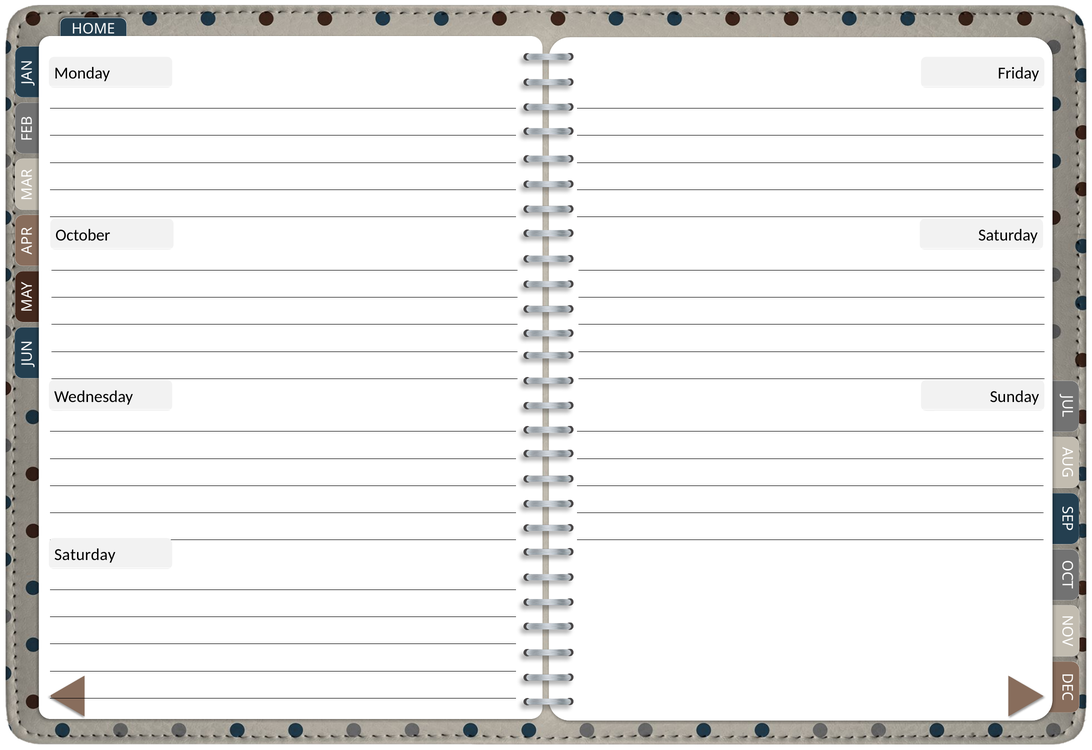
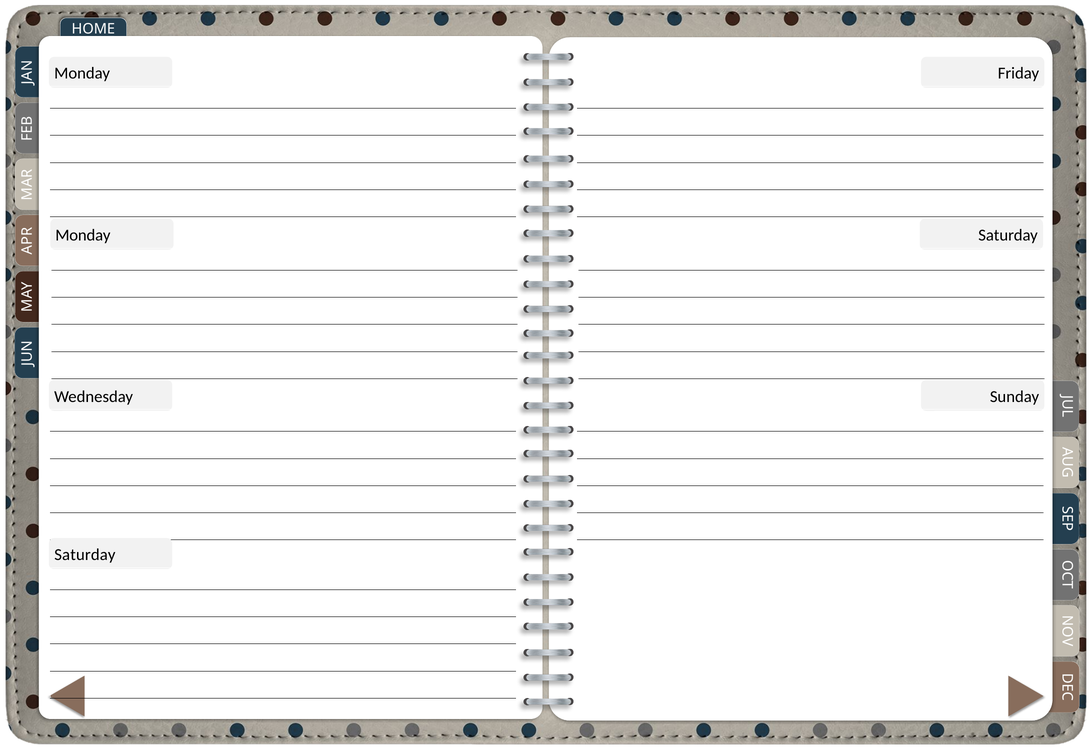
October at (83, 236): October -> Monday
